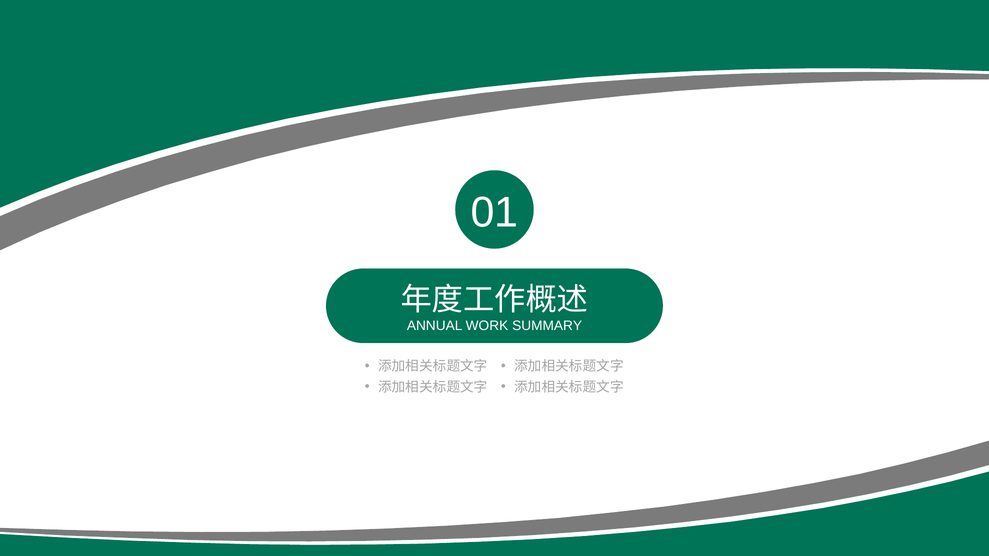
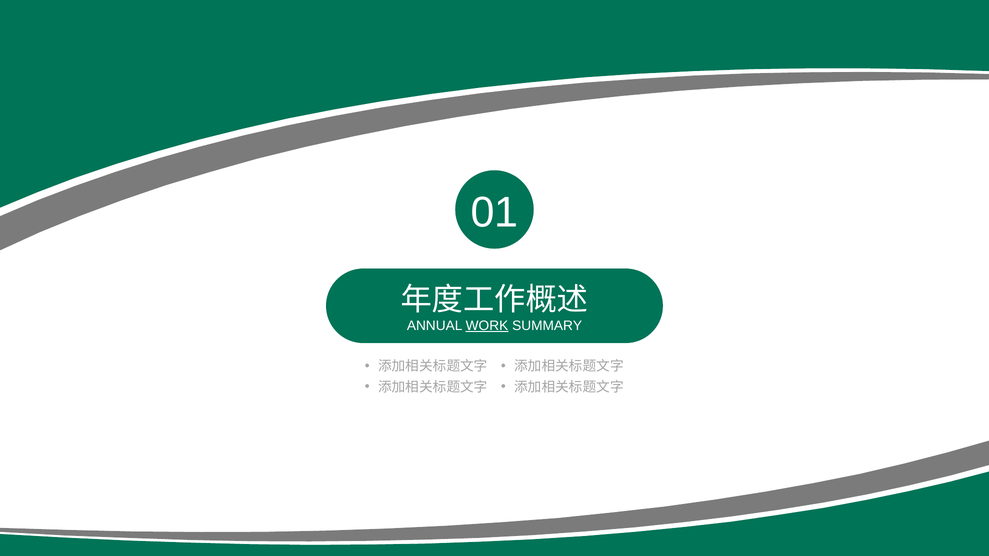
WORK underline: none -> present
